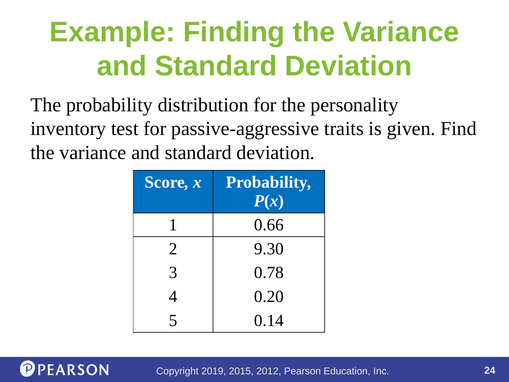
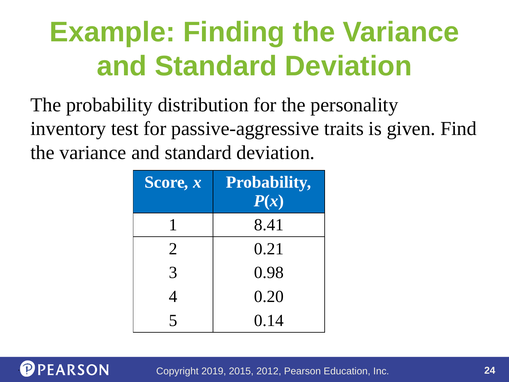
0.66: 0.66 -> 8.41
9.30: 9.30 -> 0.21
0.78: 0.78 -> 0.98
